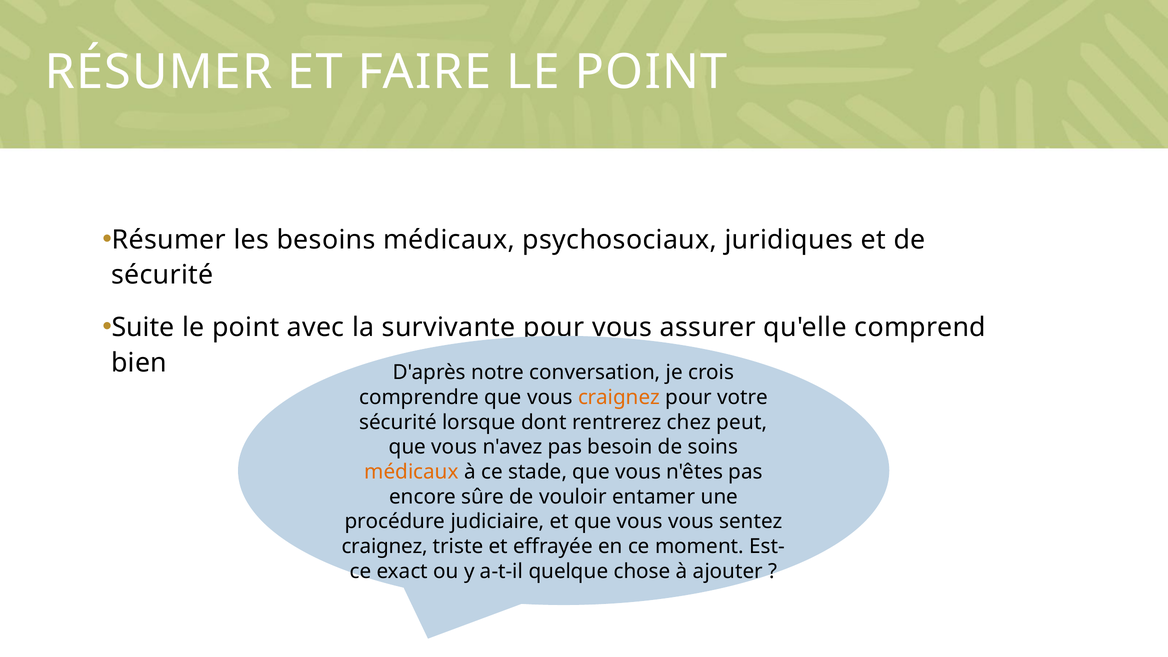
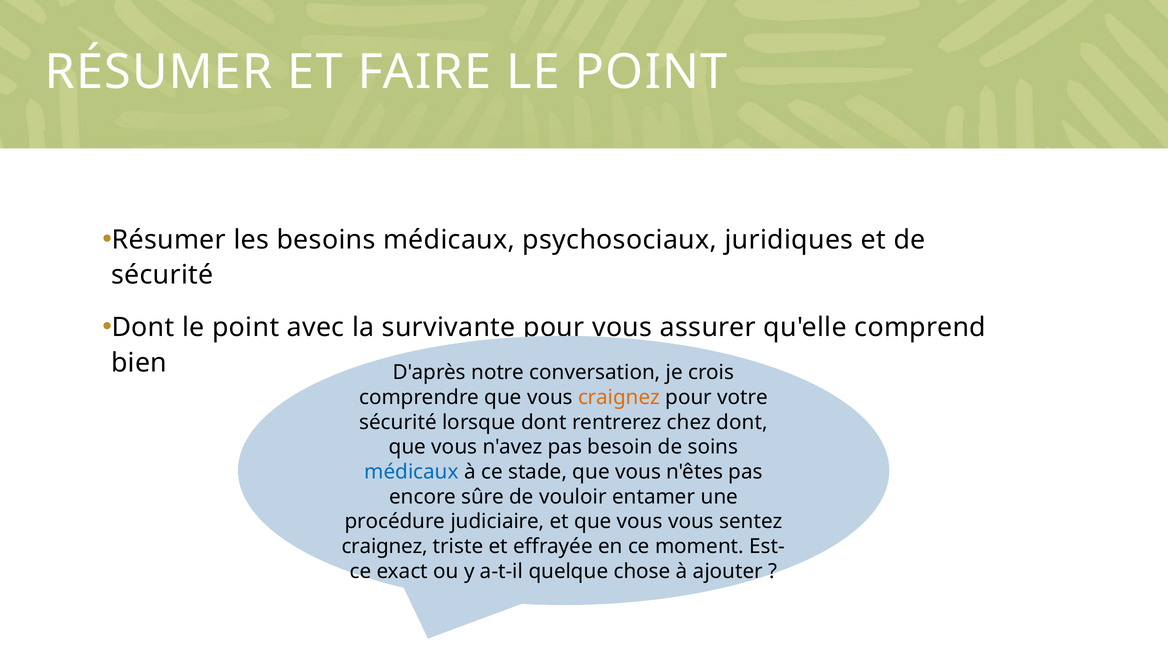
Suite at (143, 327): Suite -> Dont
chez peut: peut -> dont
médicaux at (411, 472) colour: orange -> blue
